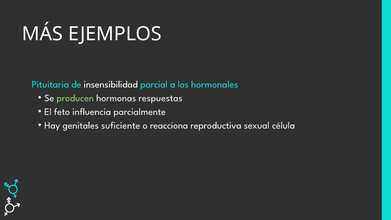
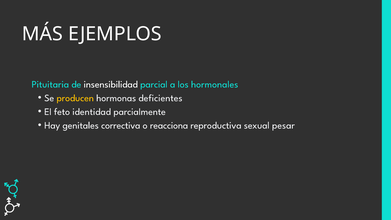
producen colour: light green -> yellow
respuestas: respuestas -> deficientes
influencia: influencia -> identidad
suficiente: suficiente -> correctiva
célula: célula -> pesar
